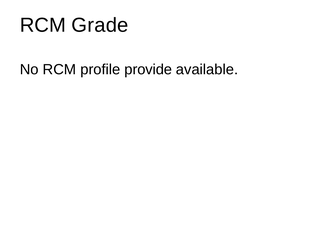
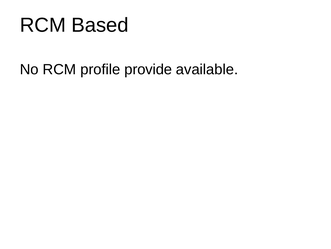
Grade: Grade -> Based
